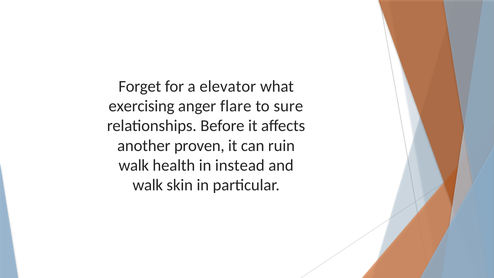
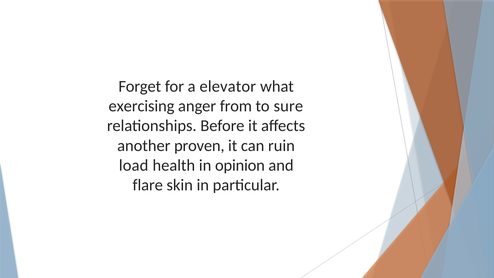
flare: flare -> from
walk at (134, 165): walk -> load
instead: instead -> opinion
walk at (148, 185): walk -> flare
